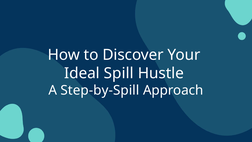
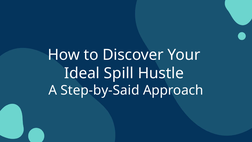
Step-by-Spill: Step-by-Spill -> Step-by-Said
